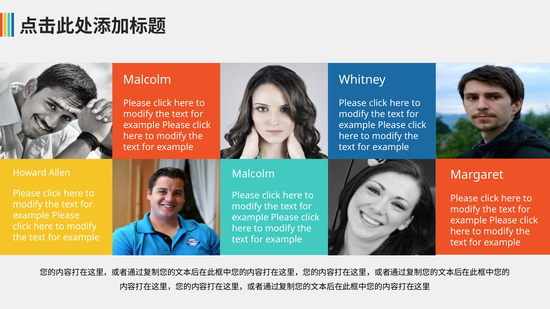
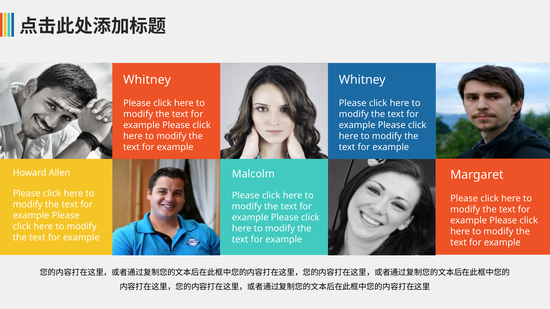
Malcolm at (147, 80): Malcolm -> Whitney
